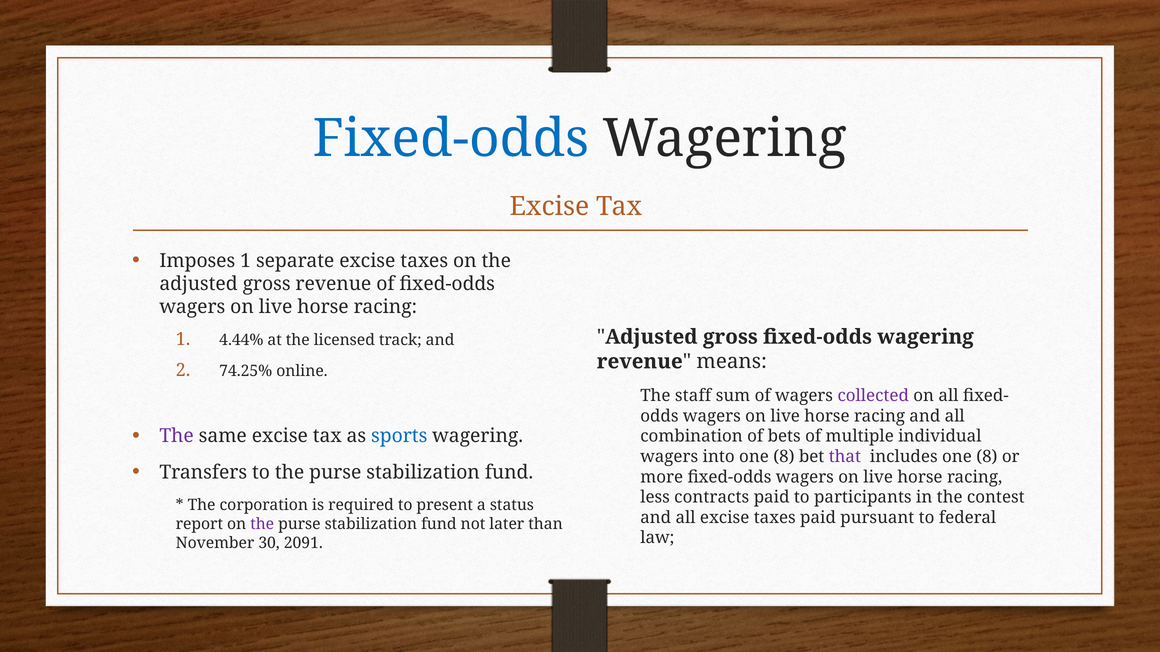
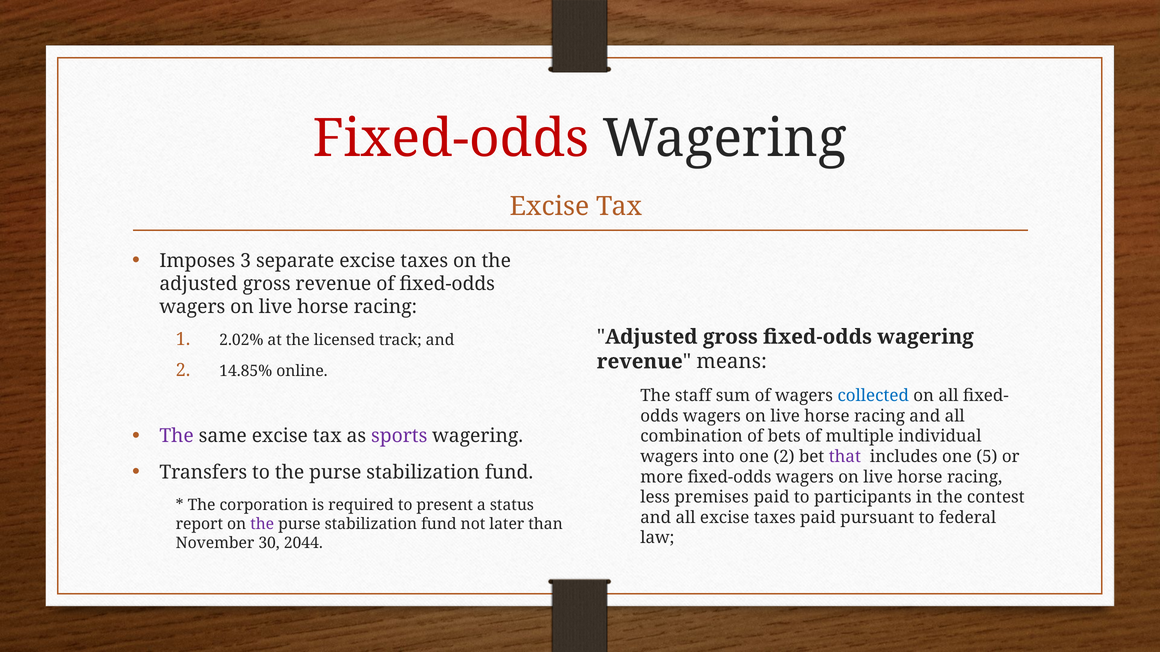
Fixed-odds at (451, 139) colour: blue -> red
Imposes 1: 1 -> 3
4.44%: 4.44% -> 2.02%
74.25%: 74.25% -> 14.85%
collected colour: purple -> blue
sports colour: blue -> purple
into one 8: 8 -> 2
includes one 8: 8 -> 5
contracts: contracts -> premises
2091: 2091 -> 2044
